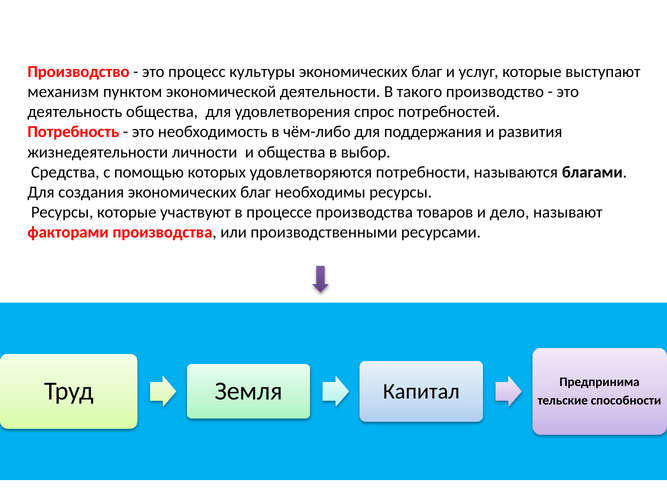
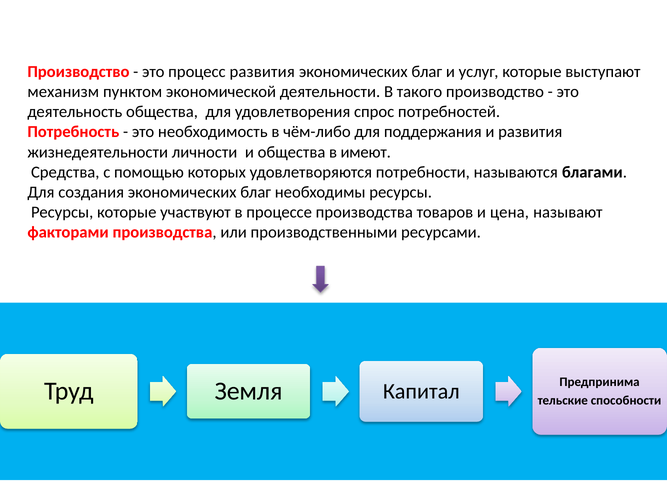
процесс культуры: культуры -> развития
выбор: выбор -> имеют
дело: дело -> цена
